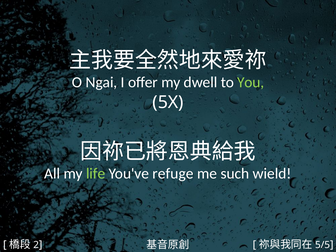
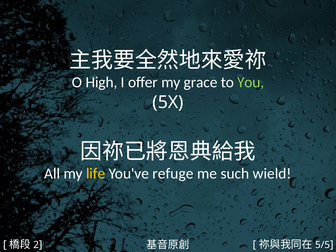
Ngai: Ngai -> High
dwell: dwell -> grace
life colour: light green -> yellow
